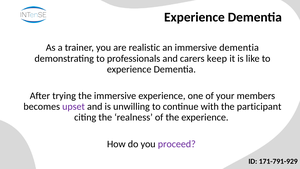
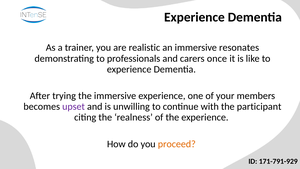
immersive dementia: dementia -> resonates
keep: keep -> once
proceed colour: purple -> orange
